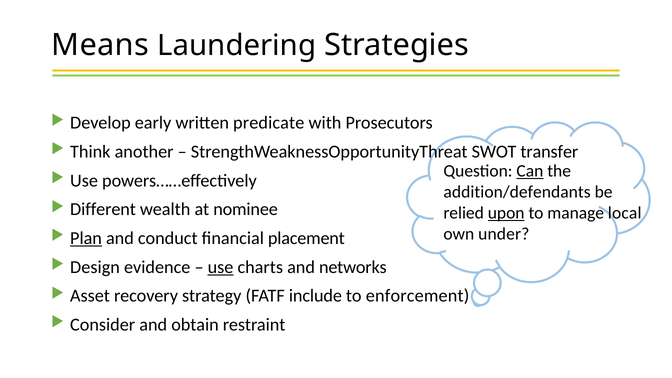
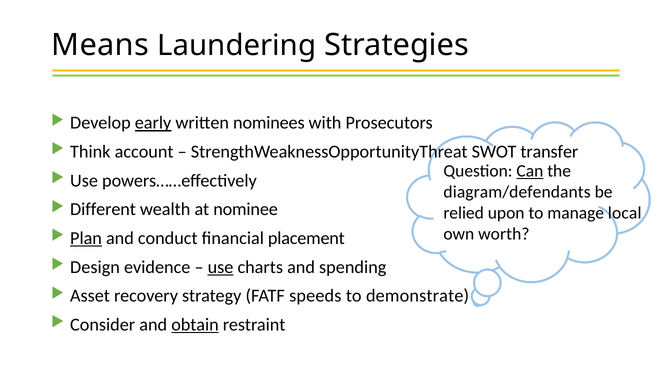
early underline: none -> present
predicate: predicate -> nominees
another: another -> account
addition/defendants: addition/defendants -> diagram/defendants
upon underline: present -> none
under: under -> worth
networks: networks -> spending
include: include -> speeds
enforcement: enforcement -> demonstrate
obtain underline: none -> present
